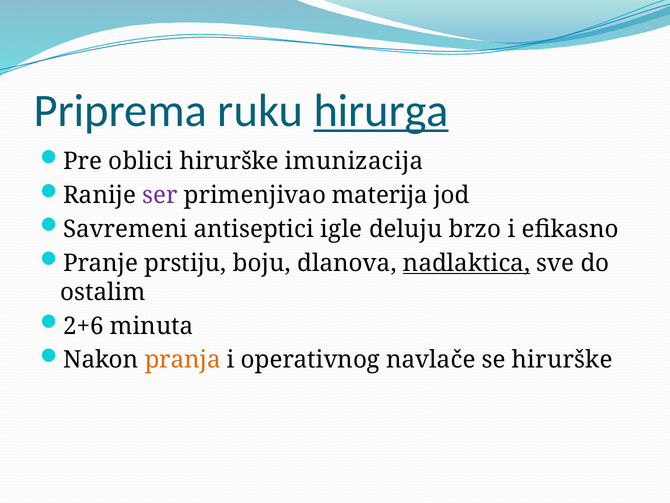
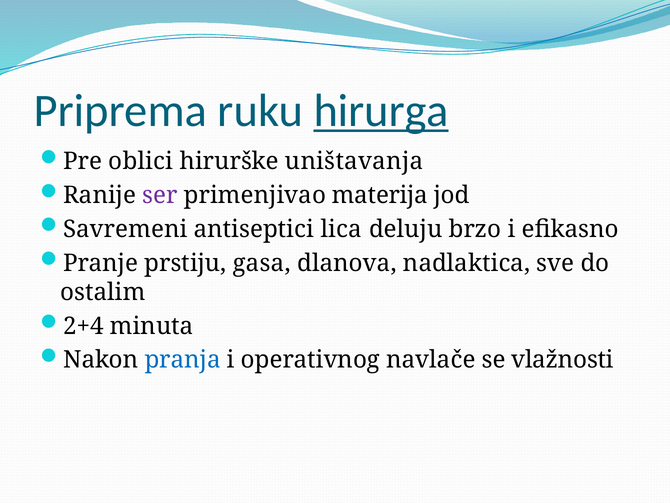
imunizacija: imunizacija -> uništavanja
igle: igle -> lica
boju: boju -> gasa
nadlaktica underline: present -> none
2+6: 2+6 -> 2+4
pranja colour: orange -> blue
se hirurške: hirurške -> vlažnosti
